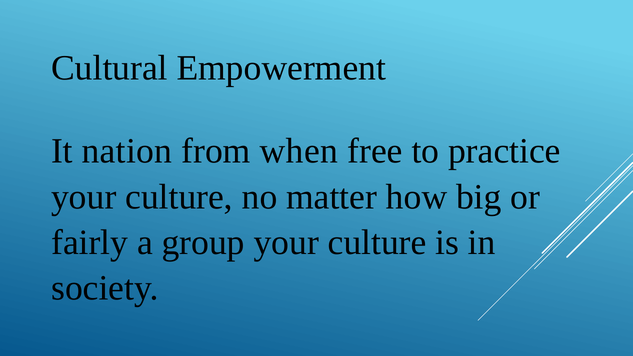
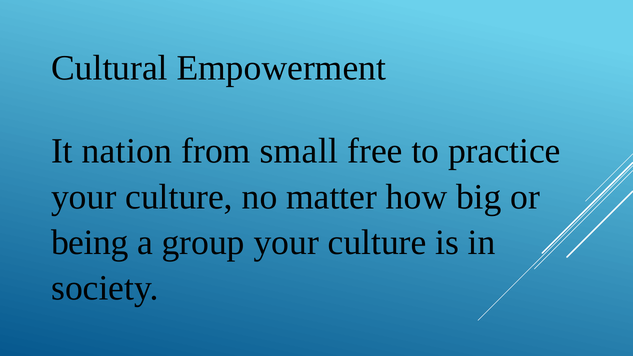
when: when -> small
fairly: fairly -> being
